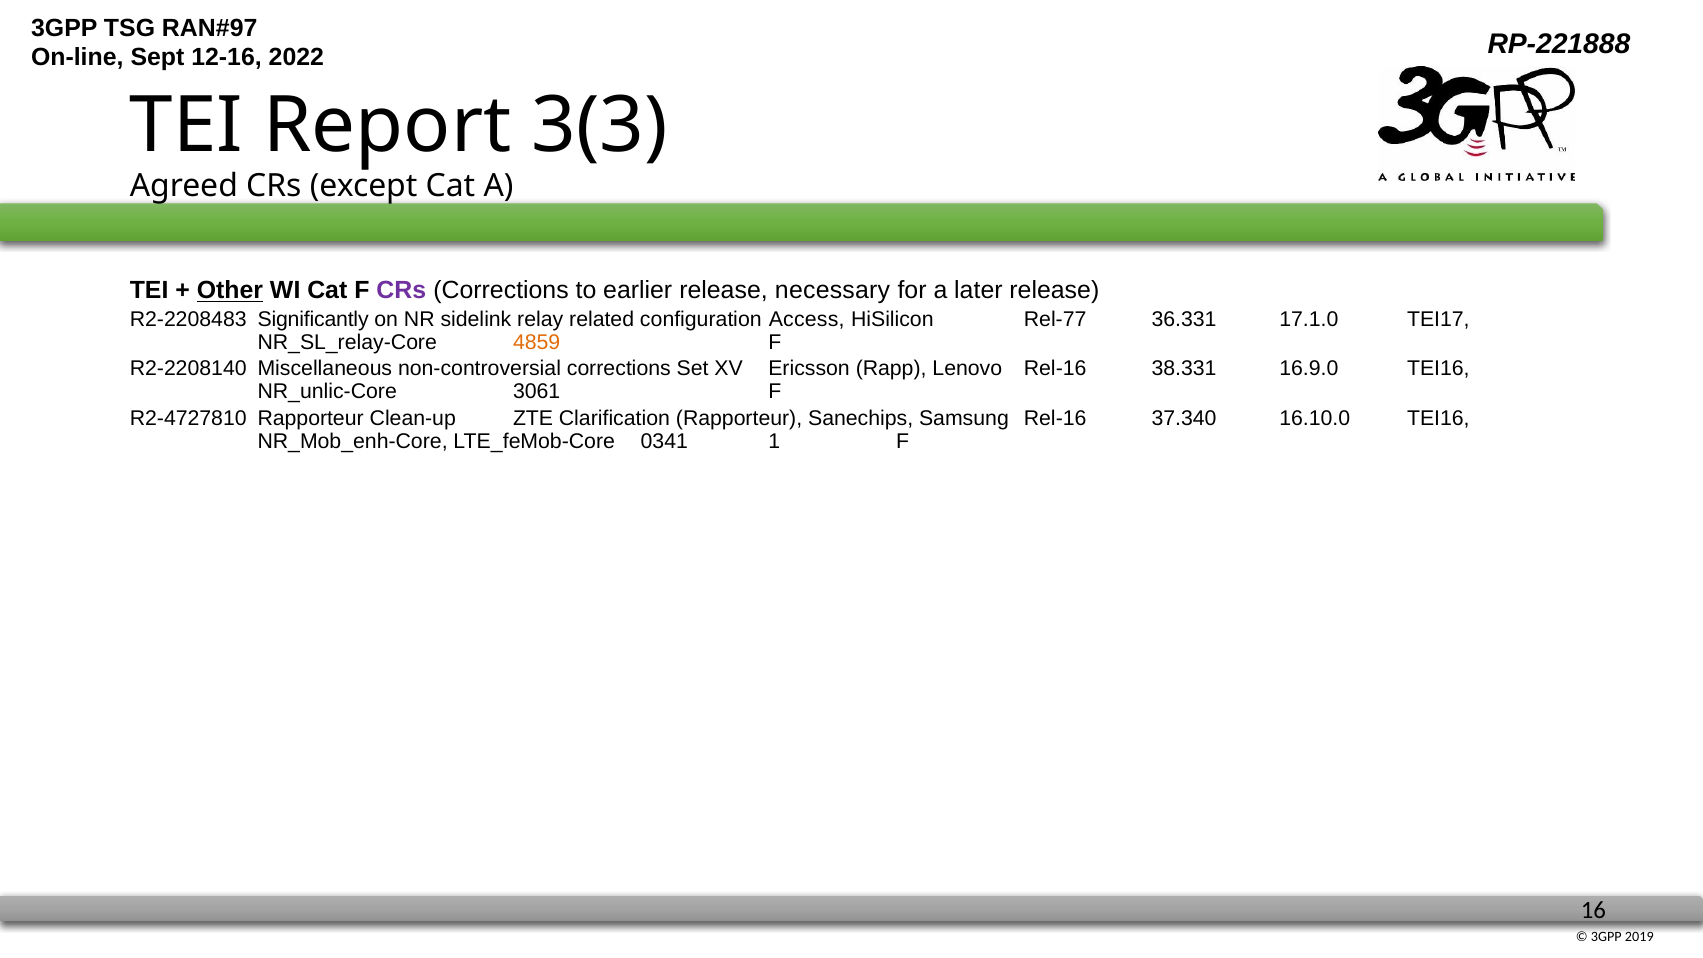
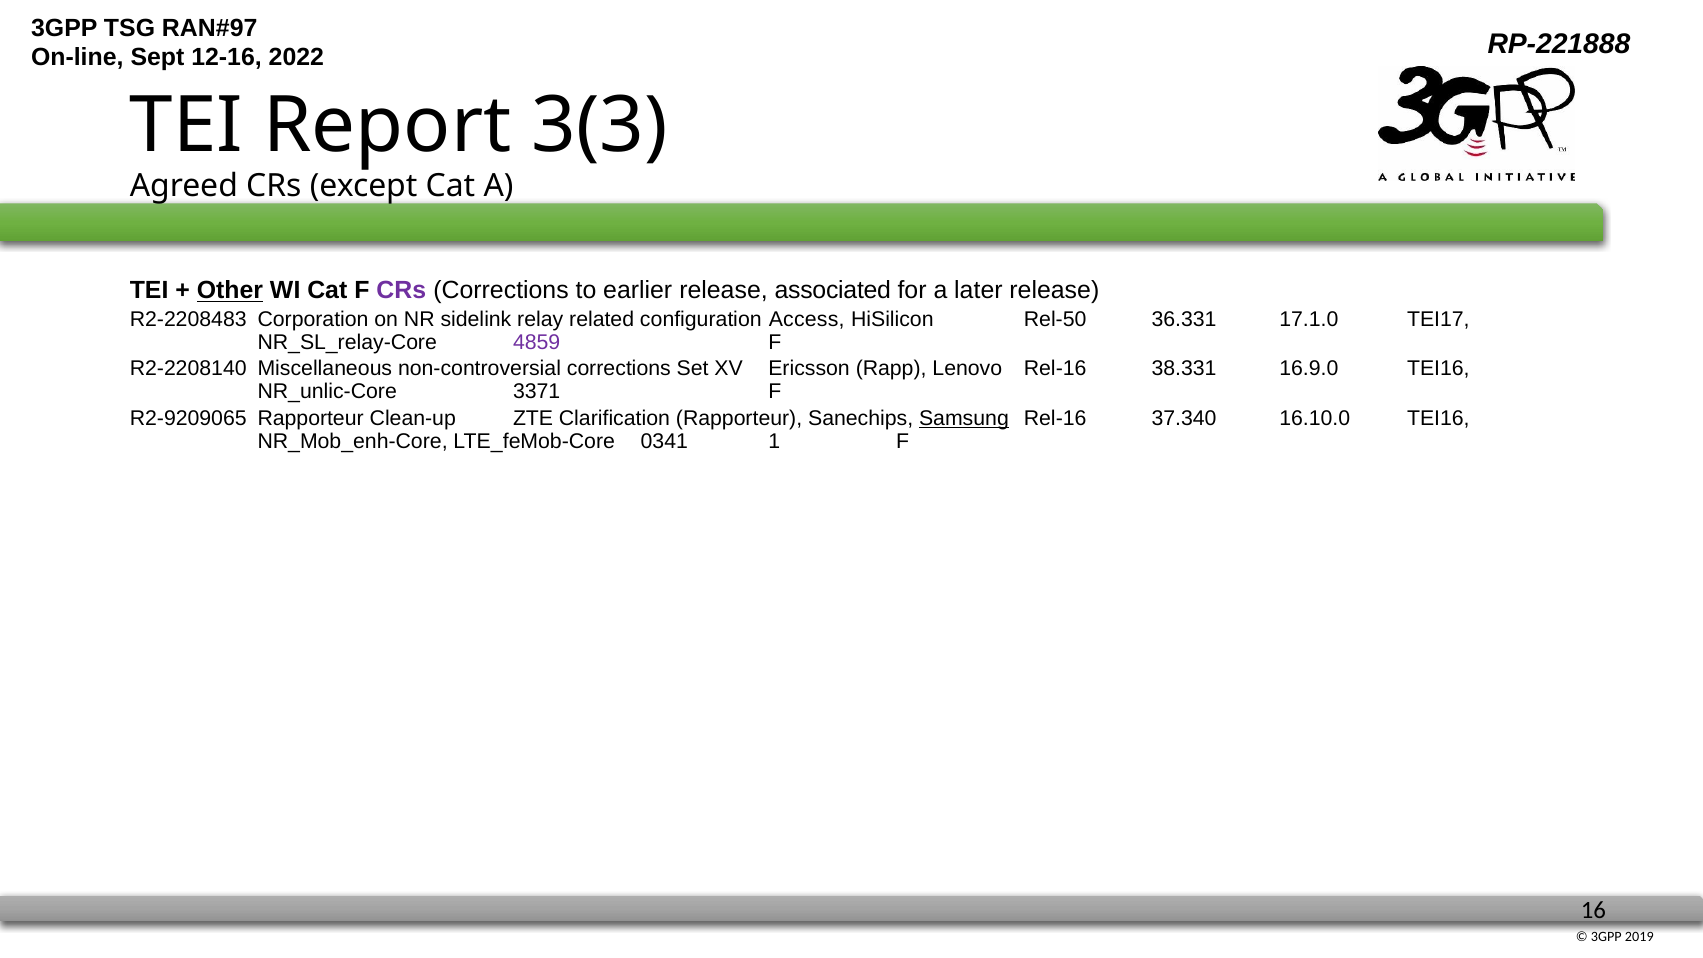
necessary: necessary -> associated
Significantly: Significantly -> Corporation
Rel-77: Rel-77 -> Rel-50
4859 colour: orange -> purple
3061: 3061 -> 3371
R2-4727810: R2-4727810 -> R2-9209065
Samsung underline: none -> present
